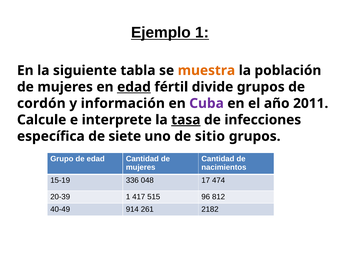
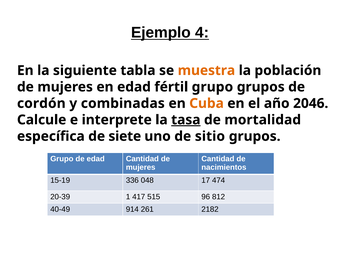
Ejemplo 1: 1 -> 4
edad at (134, 87) underline: present -> none
fértil divide: divide -> grupo
información: información -> combinadas
Cuba colour: purple -> orange
2011: 2011 -> 2046
infecciones: infecciones -> mortalidad
